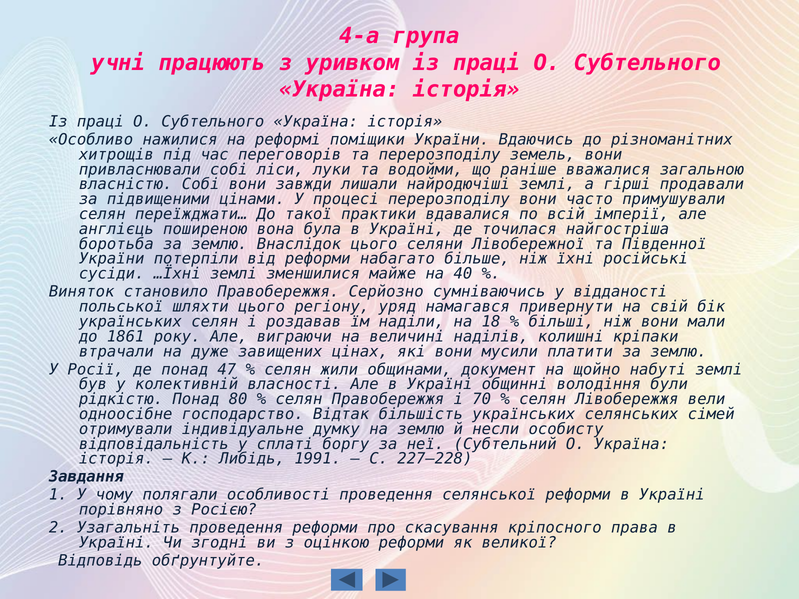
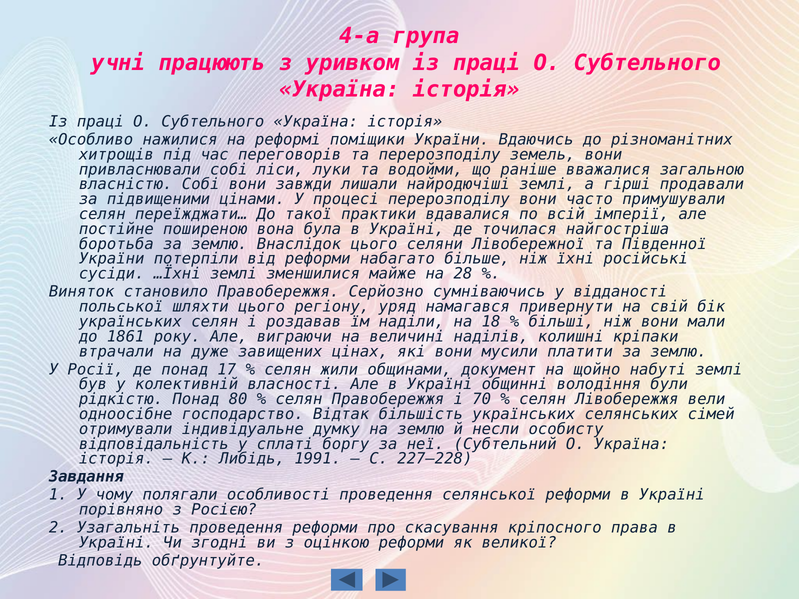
англієць: англієць -> постійне
40: 40 -> 28
47: 47 -> 17
